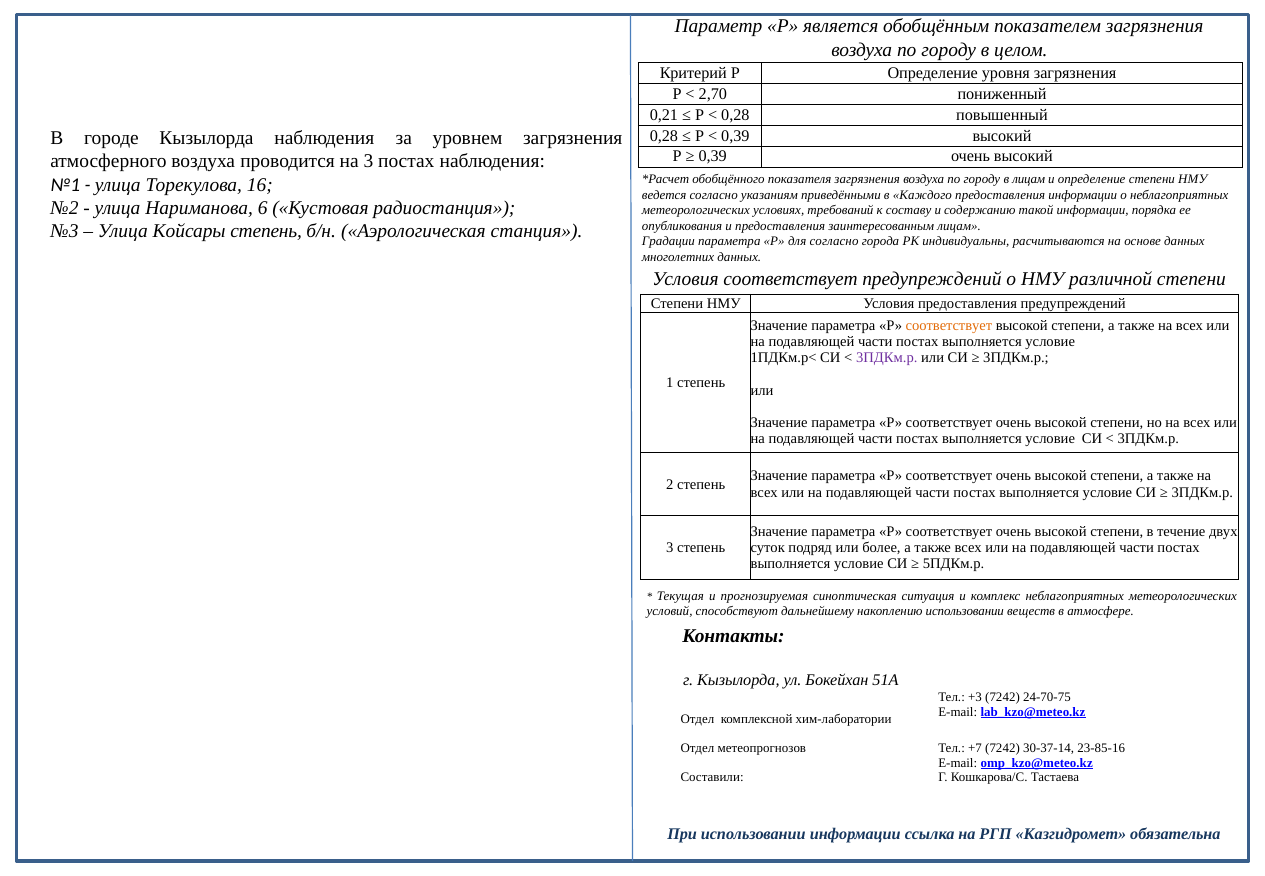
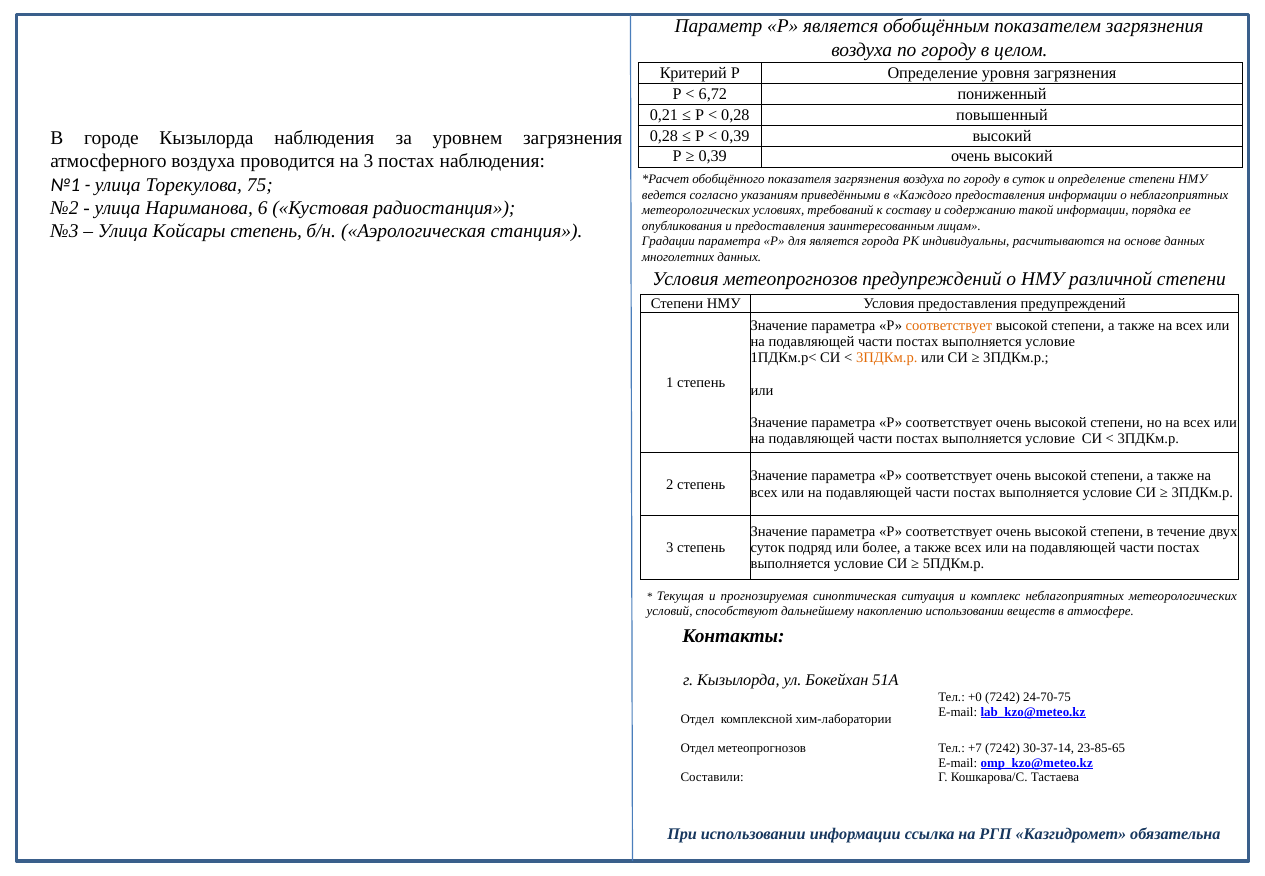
2,70: 2,70 -> 6,72
в лицам: лицам -> суток
16: 16 -> 75
для согласно: согласно -> является
Условия соответствует: соответствует -> метеопрогнозов
3ПДКм.р at (887, 358) colour: purple -> orange
+3: +3 -> +0
23-85-16: 23-85-16 -> 23-85-65
